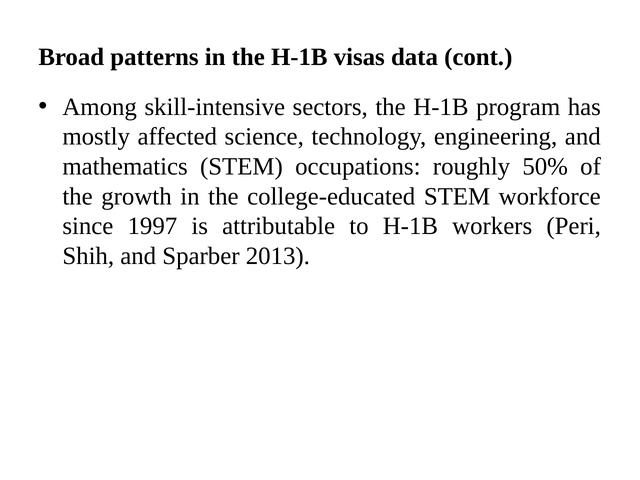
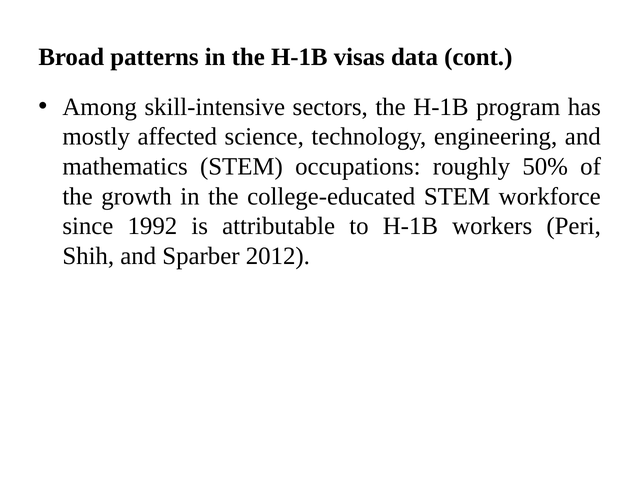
1997: 1997 -> 1992
2013: 2013 -> 2012
